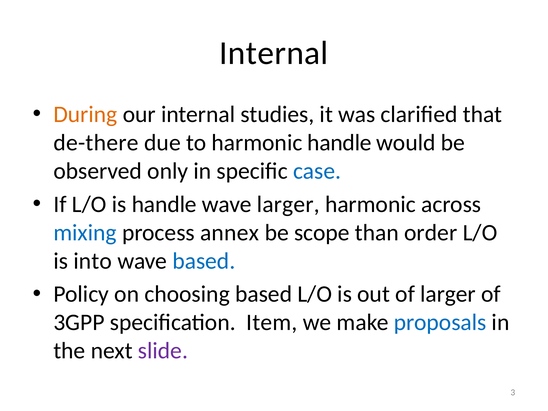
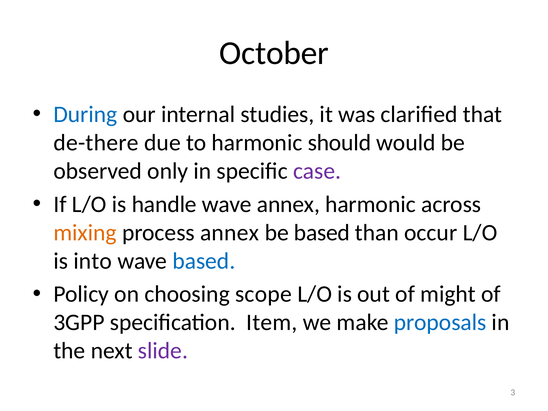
Internal at (274, 53): Internal -> October
During colour: orange -> blue
harmonic handle: handle -> should
case colour: blue -> purple
wave larger: larger -> annex
mixing colour: blue -> orange
be scope: scope -> based
order: order -> occur
choosing based: based -> scope
of larger: larger -> might
